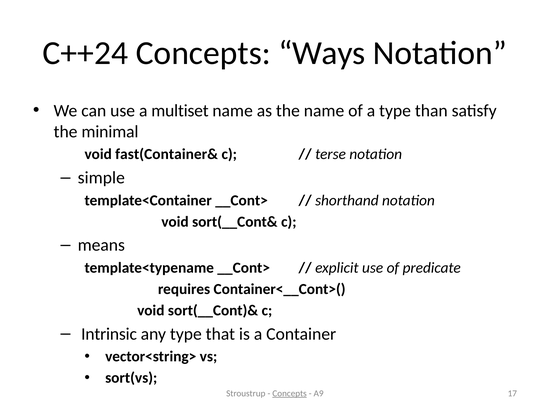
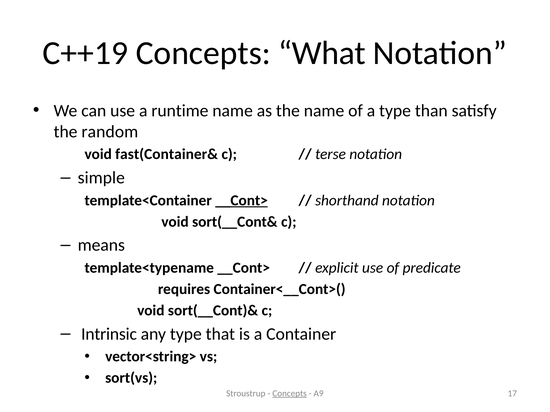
C++24: C++24 -> C++19
Ways: Ways -> What
multiset: multiset -> runtime
minimal: minimal -> random
__Cont> at (242, 201) underline: none -> present
